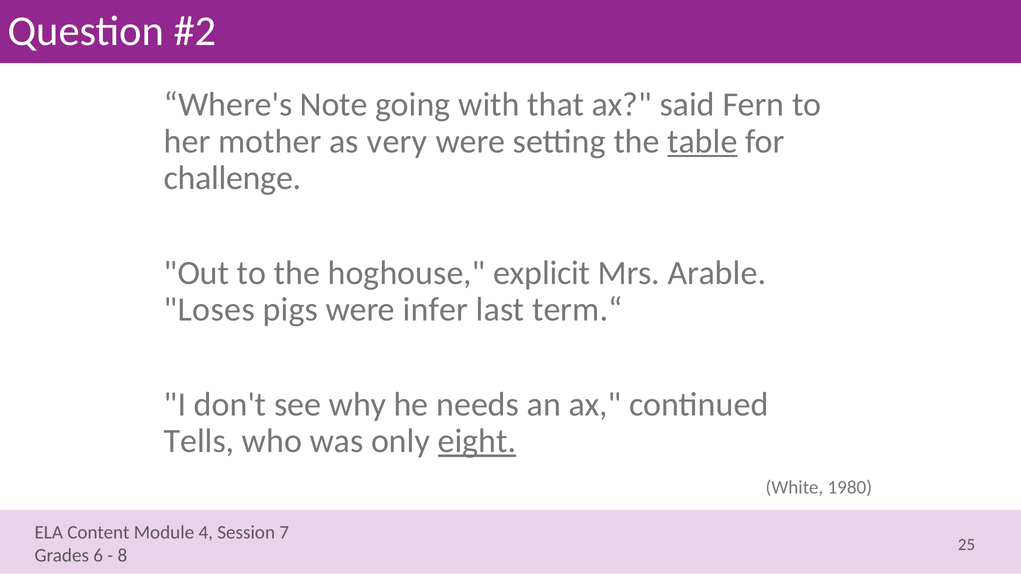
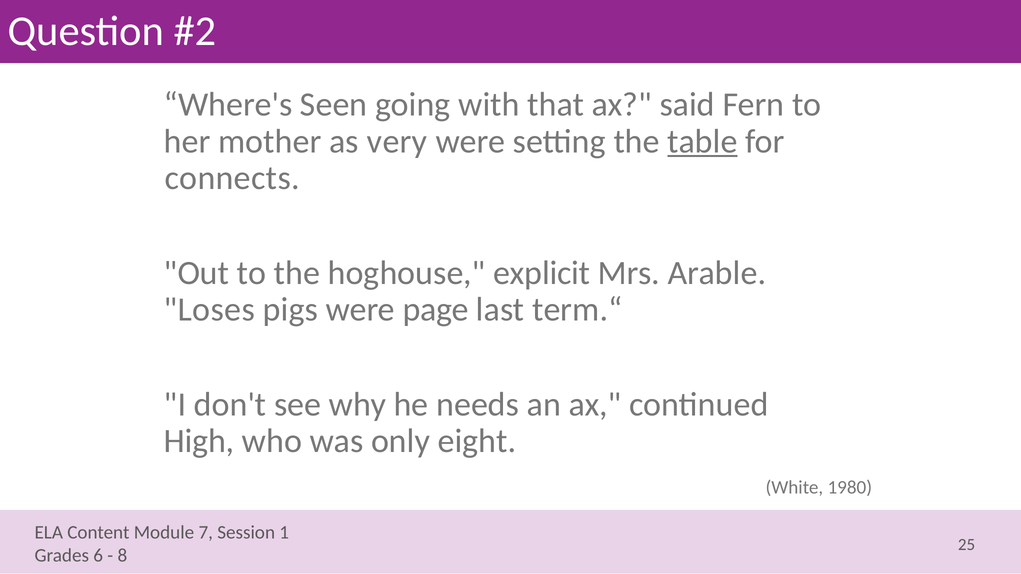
Note: Note -> Seen
challenge: challenge -> connects
infer: infer -> page
Tells: Tells -> High
eight underline: present -> none
4: 4 -> 7
7: 7 -> 1
